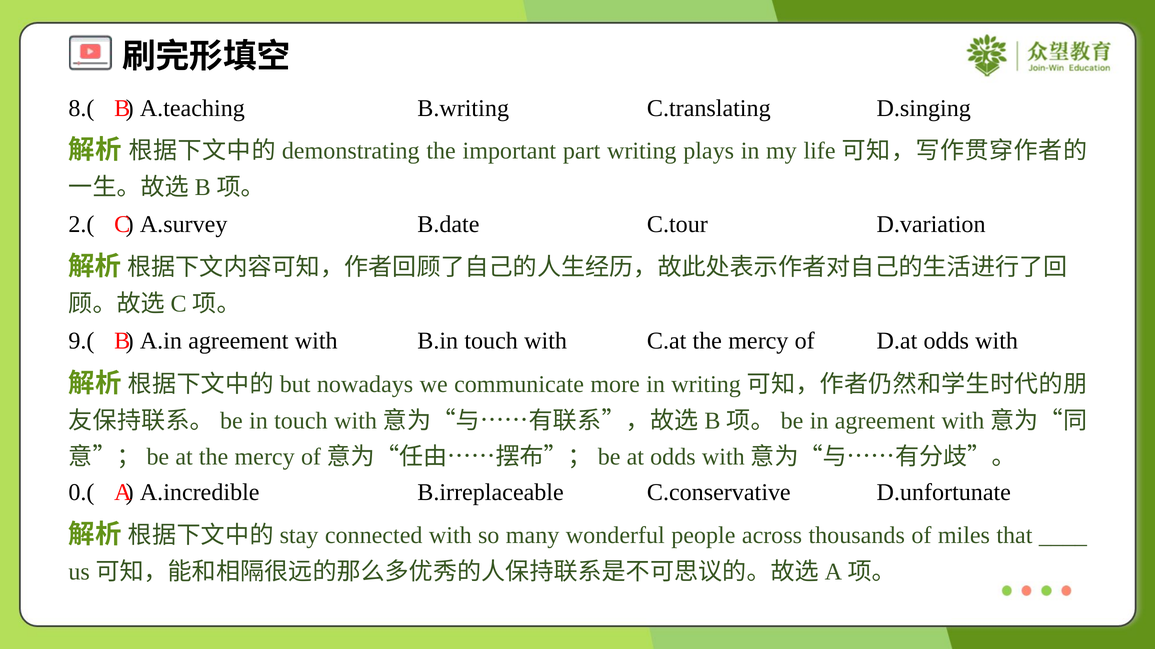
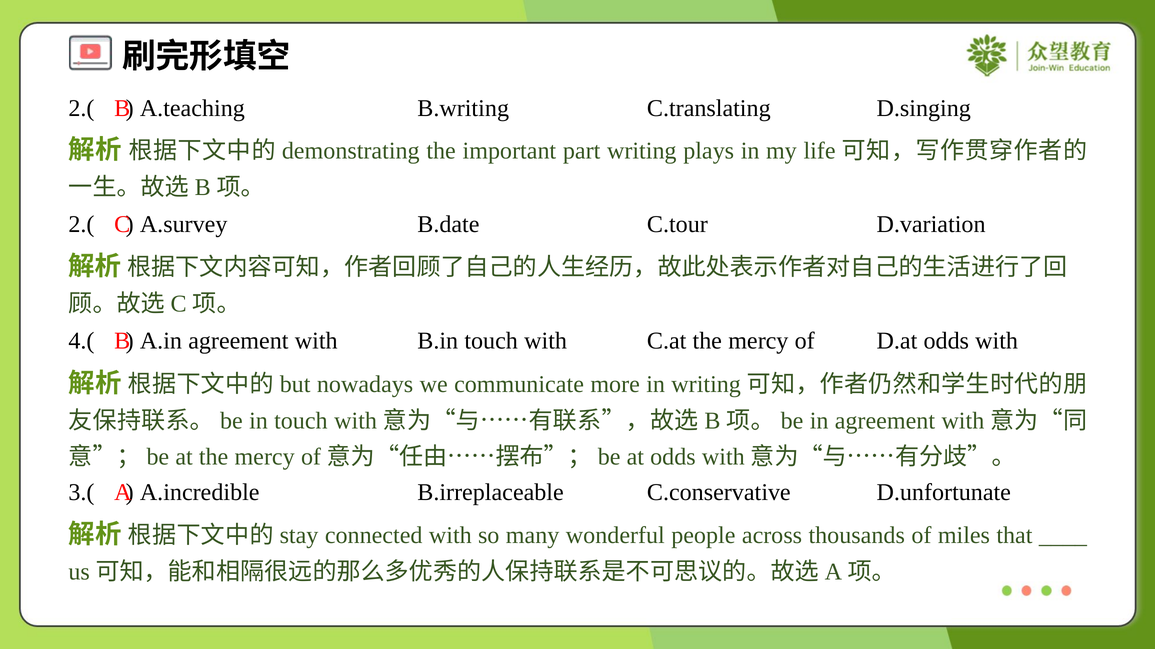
8.( at (81, 108): 8.( -> 2.(
9.(: 9.( -> 4.(
0.(: 0.( -> 3.(
